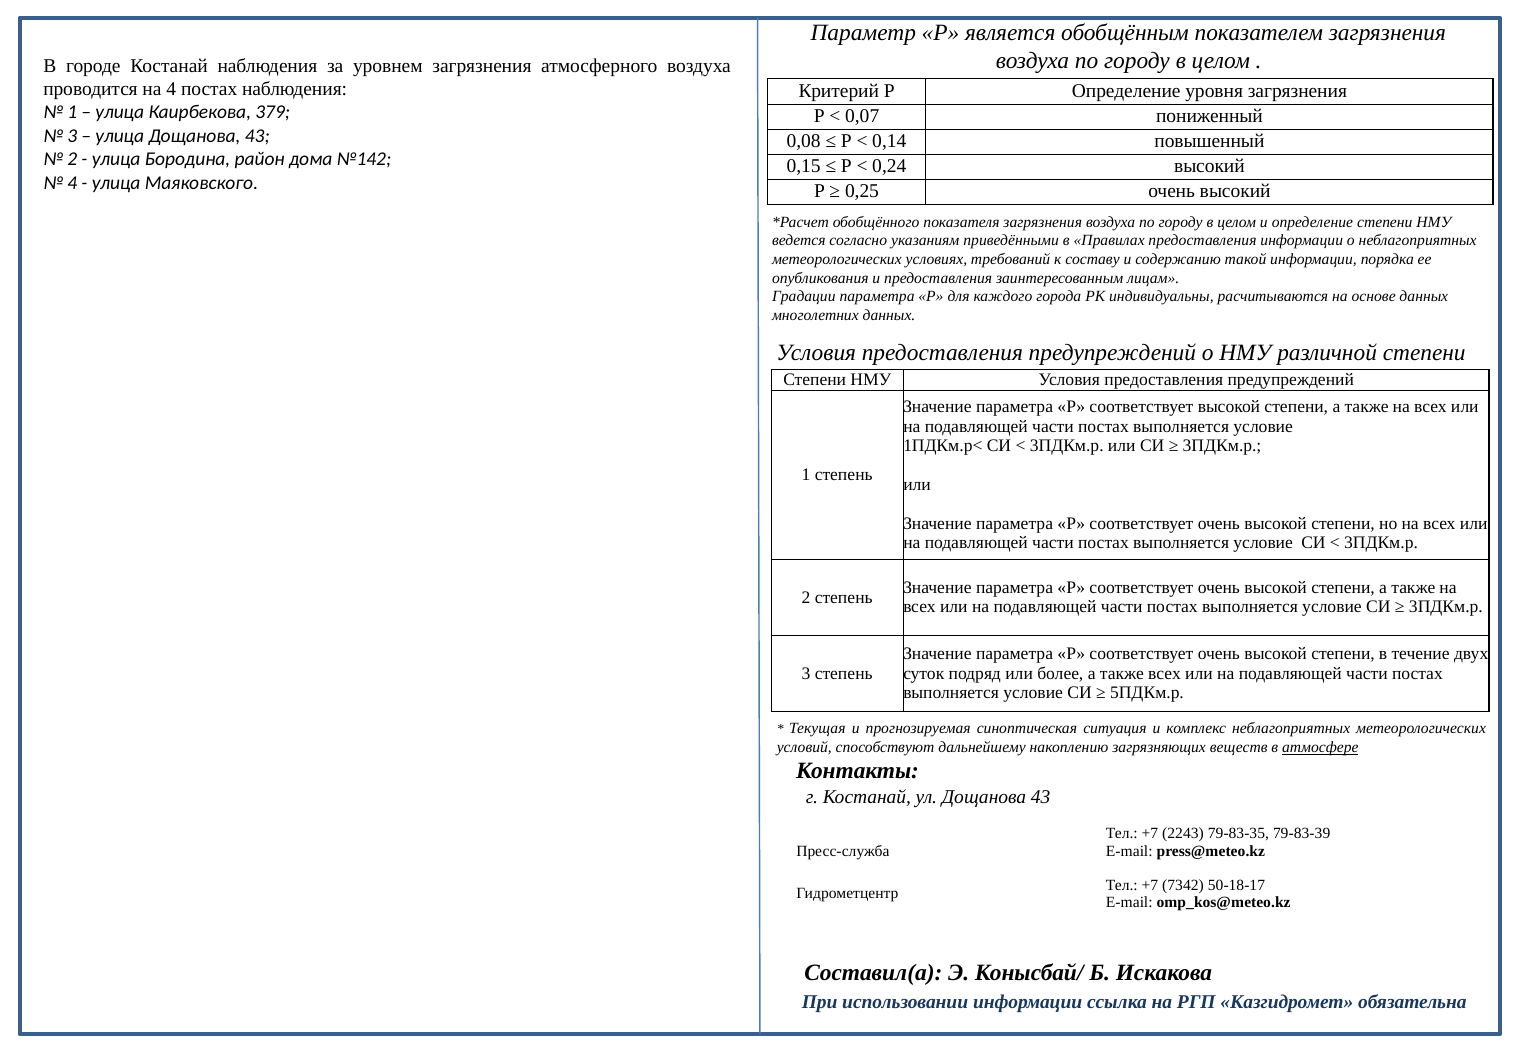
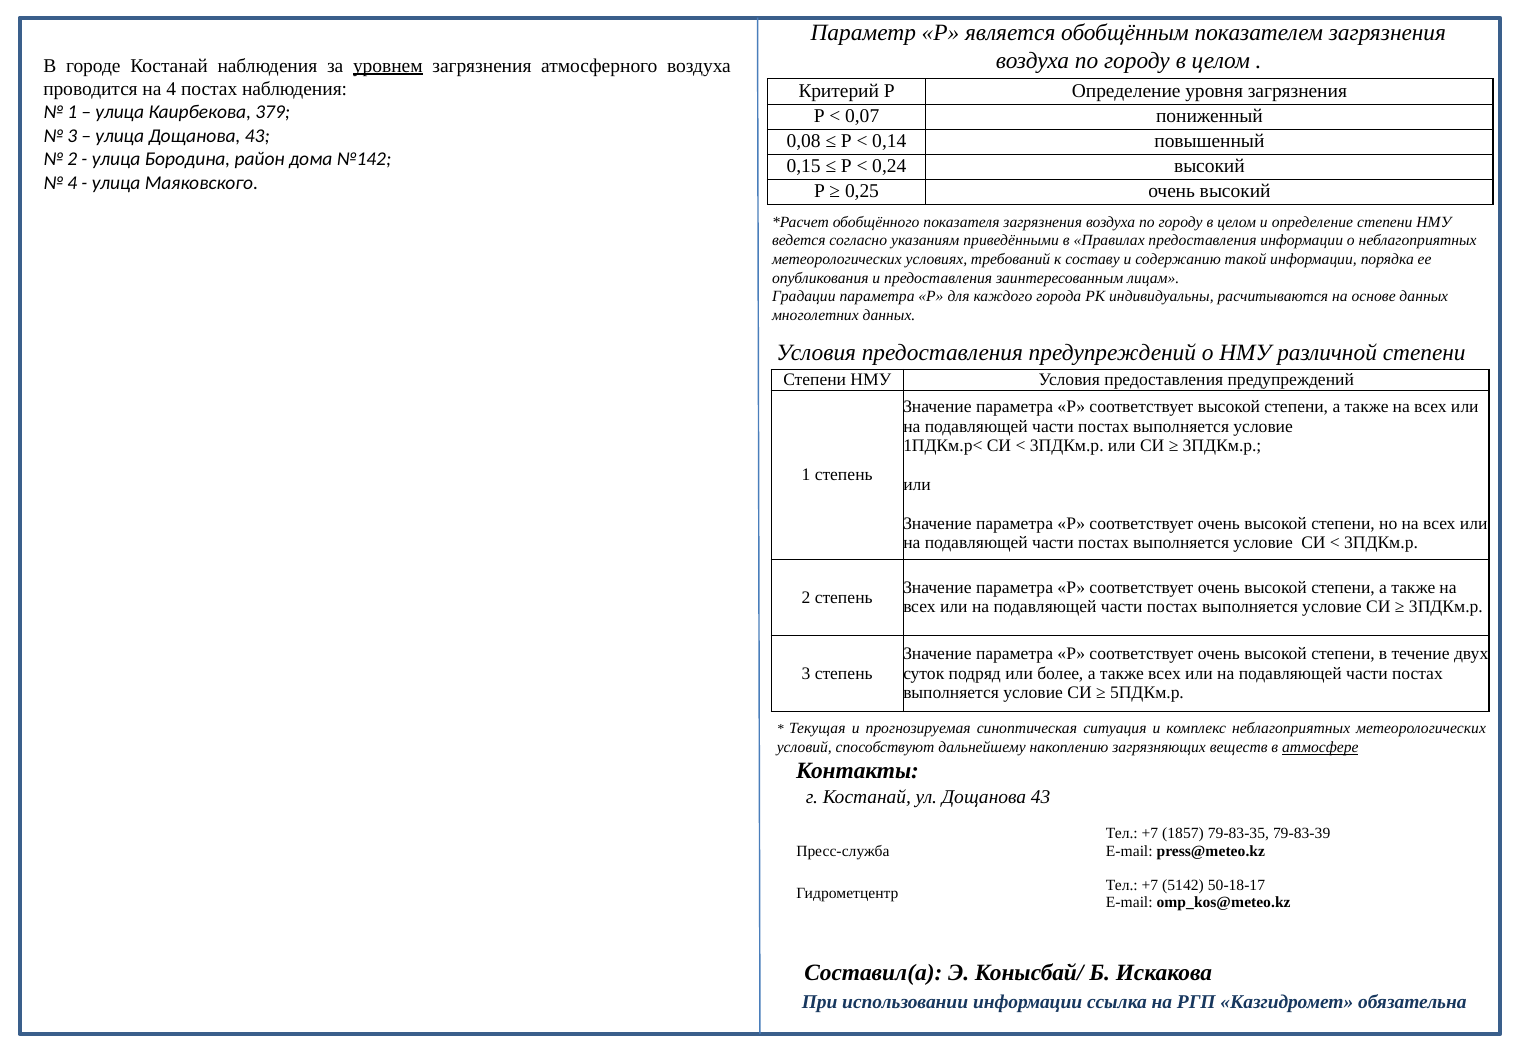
уровнем underline: none -> present
2243: 2243 -> 1857
7342: 7342 -> 5142
